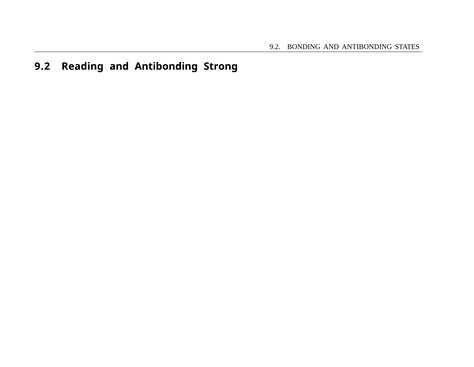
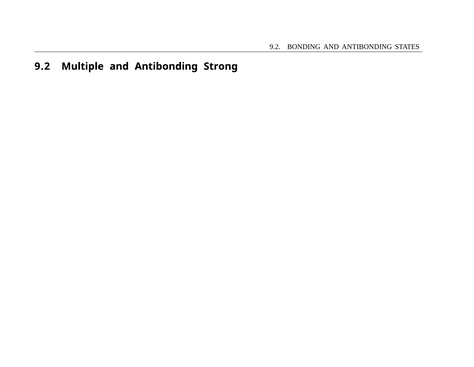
Reading: Reading -> Multiple
